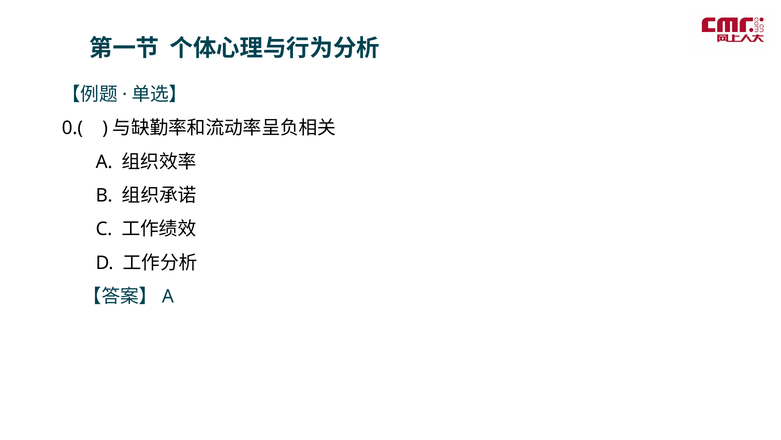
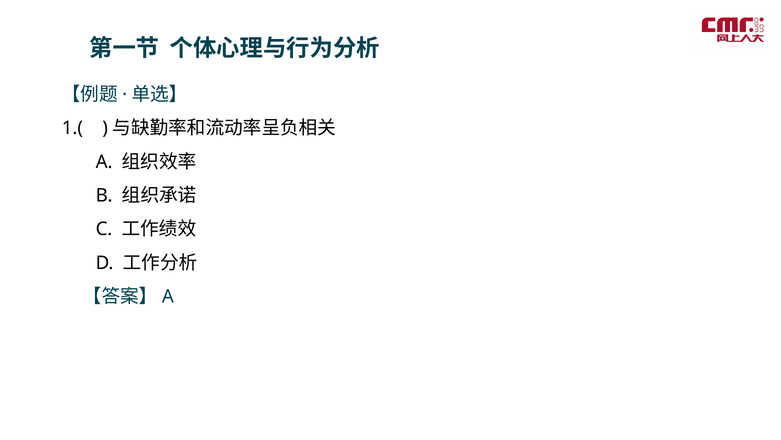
0.(: 0.( -> 1.(
